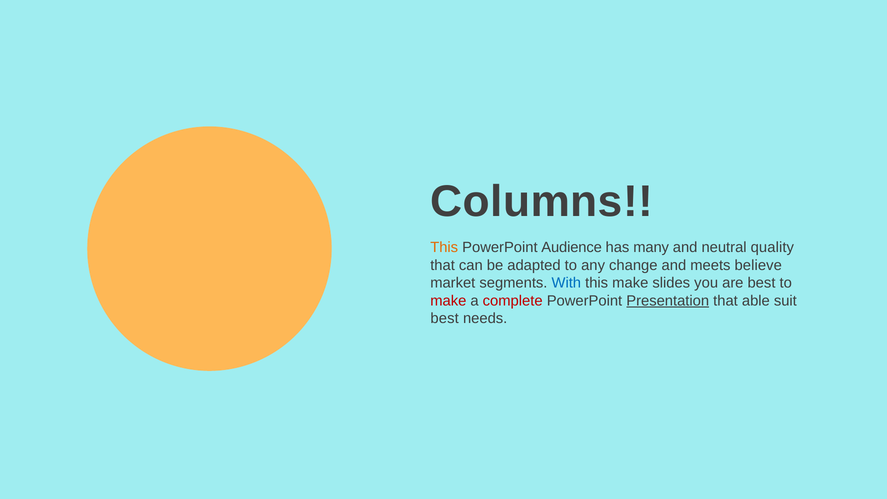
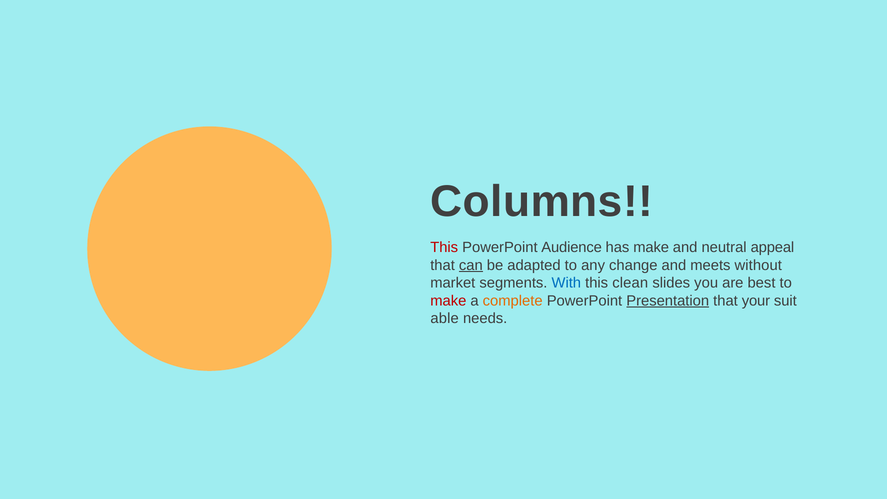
This at (444, 248) colour: orange -> red
has many: many -> make
quality: quality -> appeal
can underline: none -> present
believe: believe -> without
this make: make -> clean
complete colour: red -> orange
able: able -> your
best at (445, 319): best -> able
